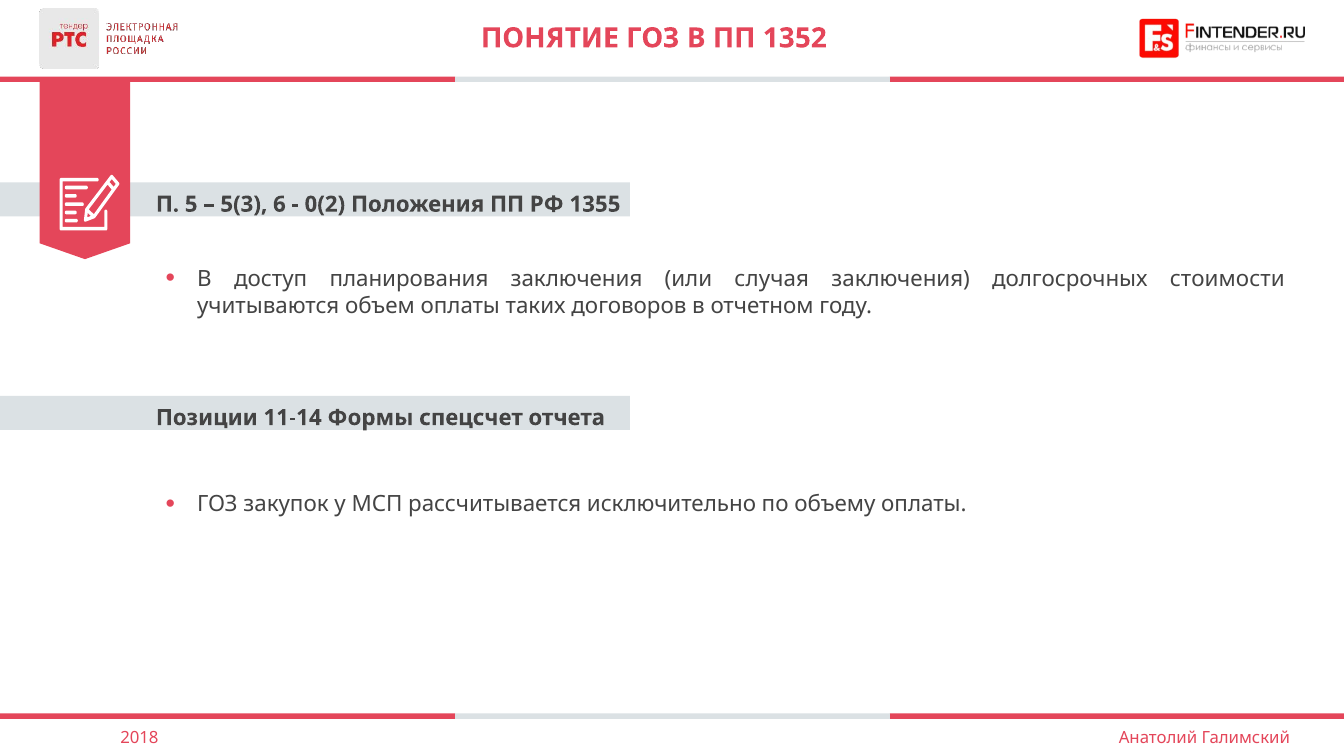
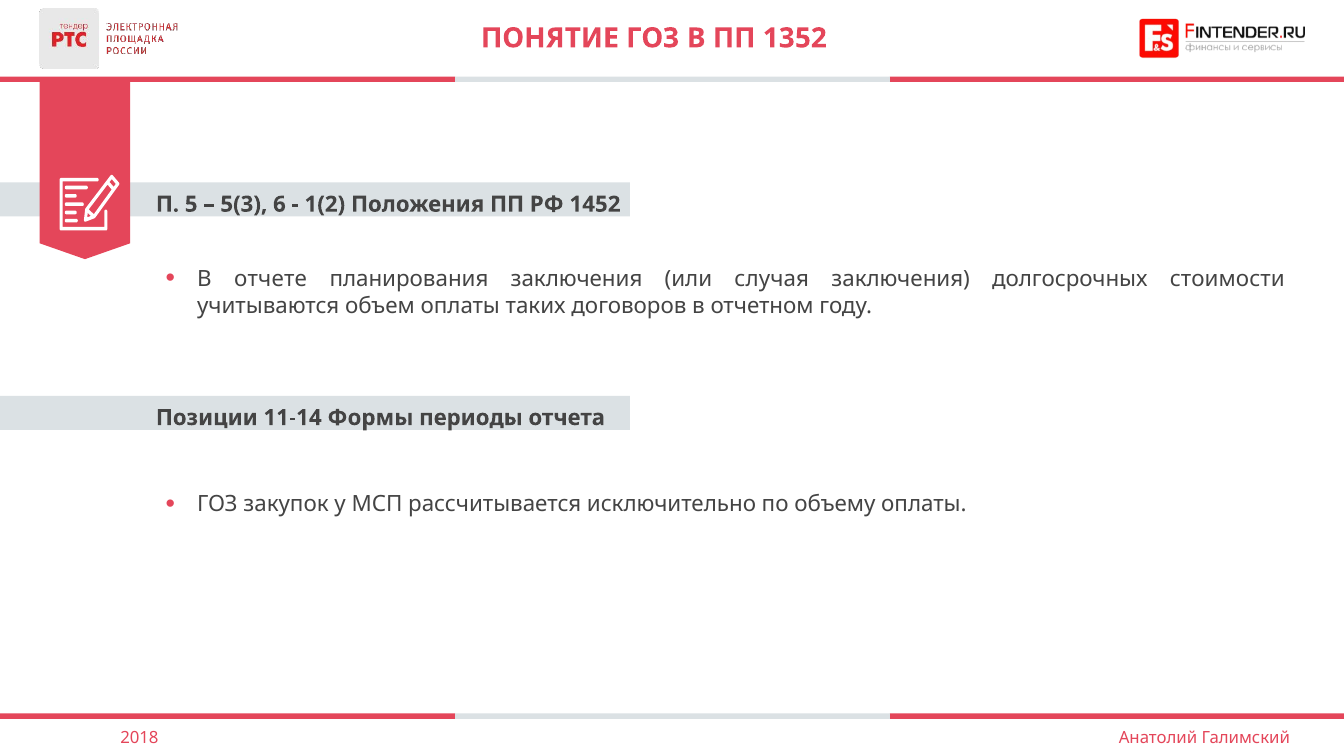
0(2: 0(2 -> 1(2
1355: 1355 -> 1452
доступ: доступ -> отчете
спецсчет: спецсчет -> периоды
